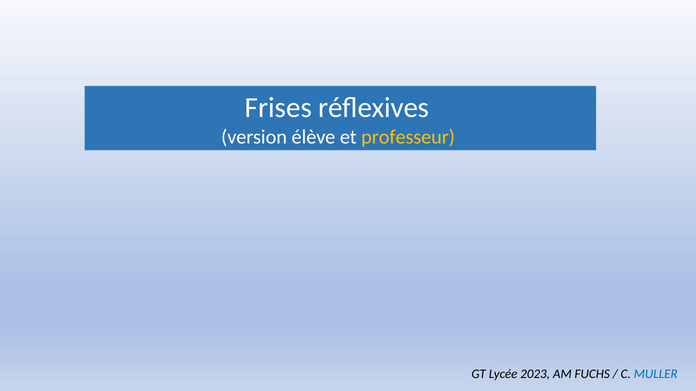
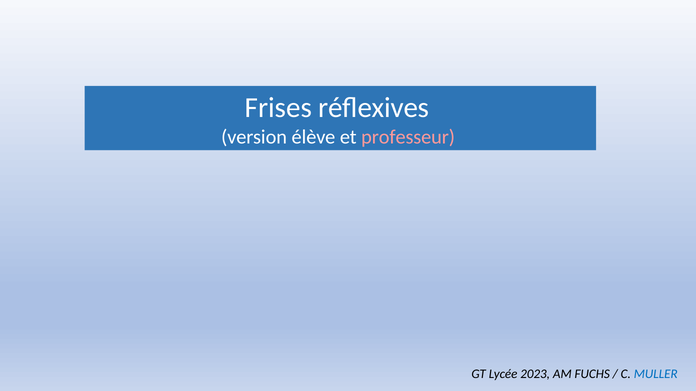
professeur colour: yellow -> pink
